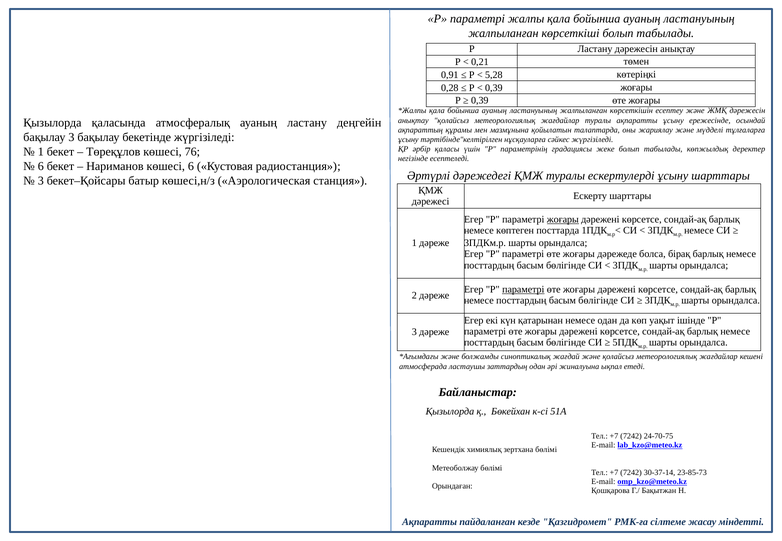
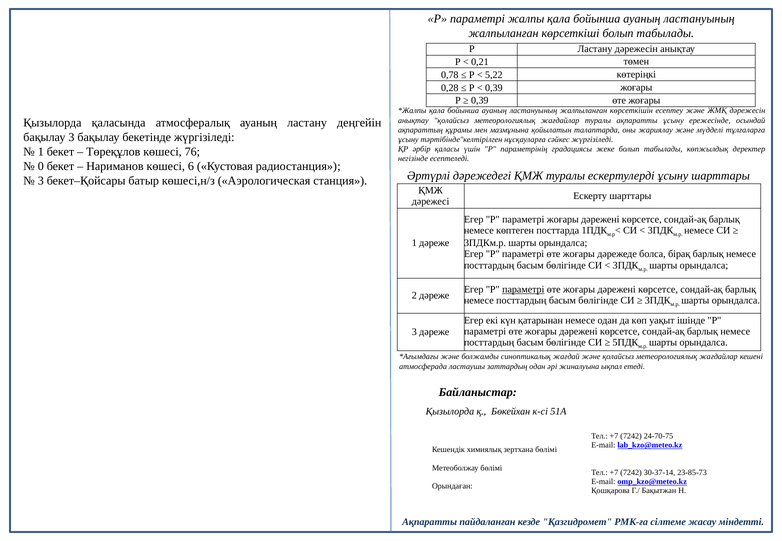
0,91: 0,91 -> 0,78
5,28: 5,28 -> 5,22
6 at (41, 166): 6 -> 0
жоғары at (563, 220) underline: present -> none
